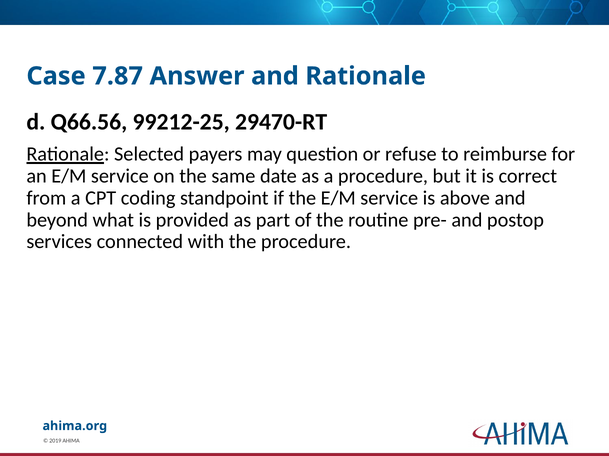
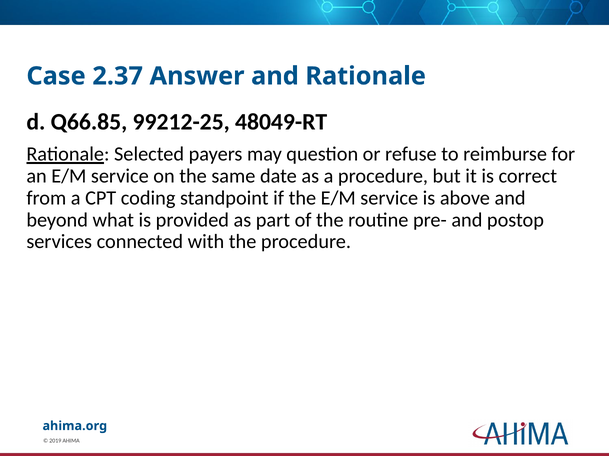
7.87: 7.87 -> 2.37
Q66.56: Q66.56 -> Q66.85
29470-RT: 29470-RT -> 48049-RT
